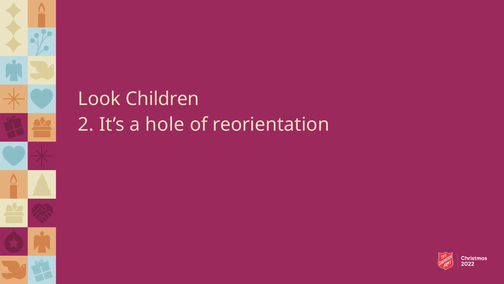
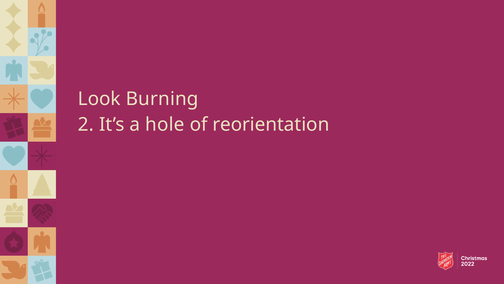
Children: Children -> Burning
